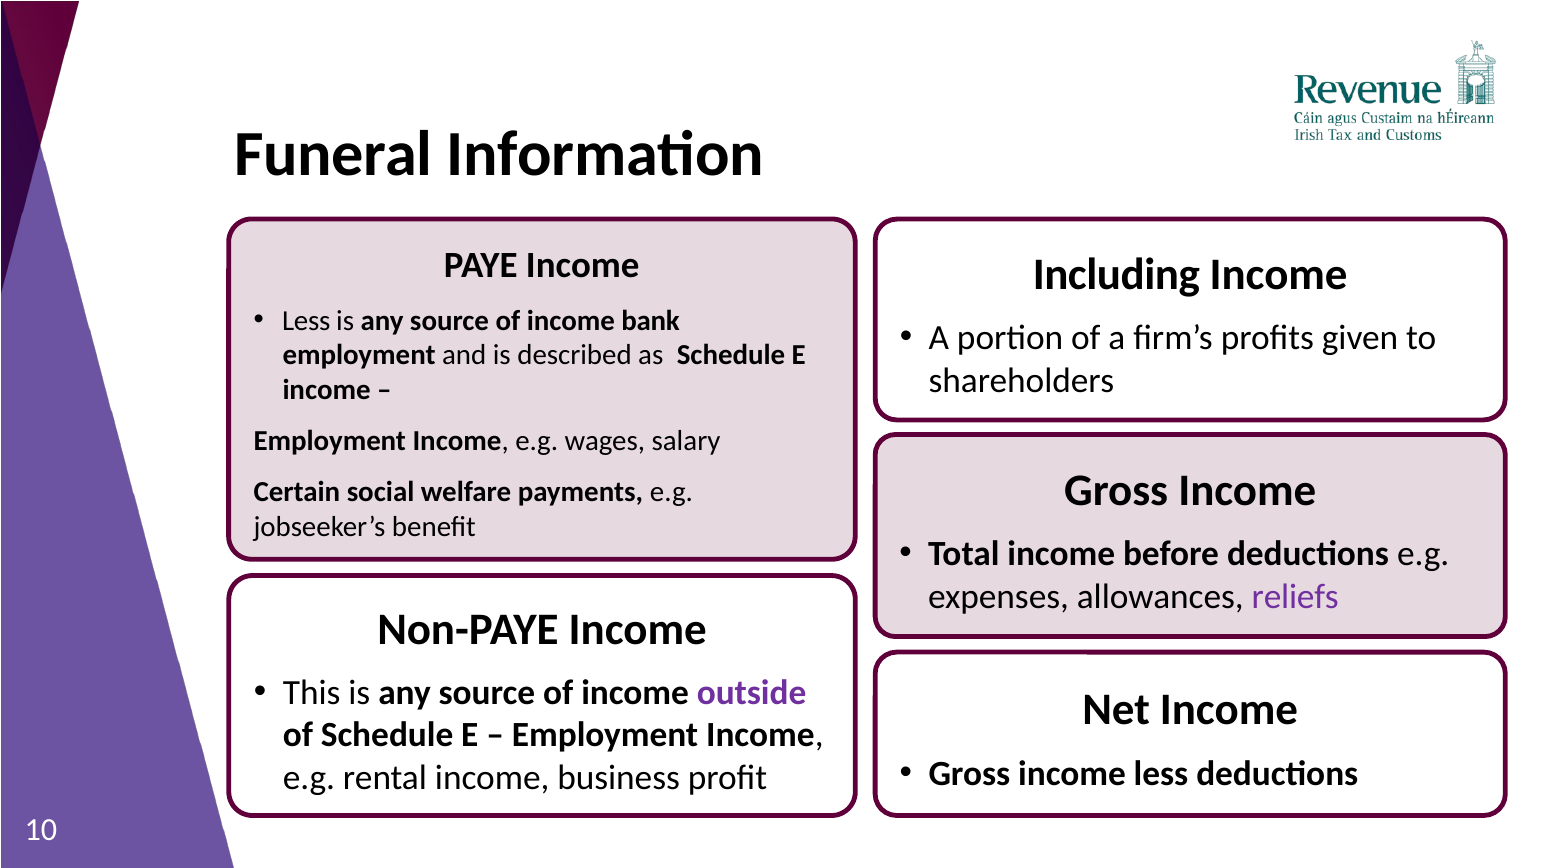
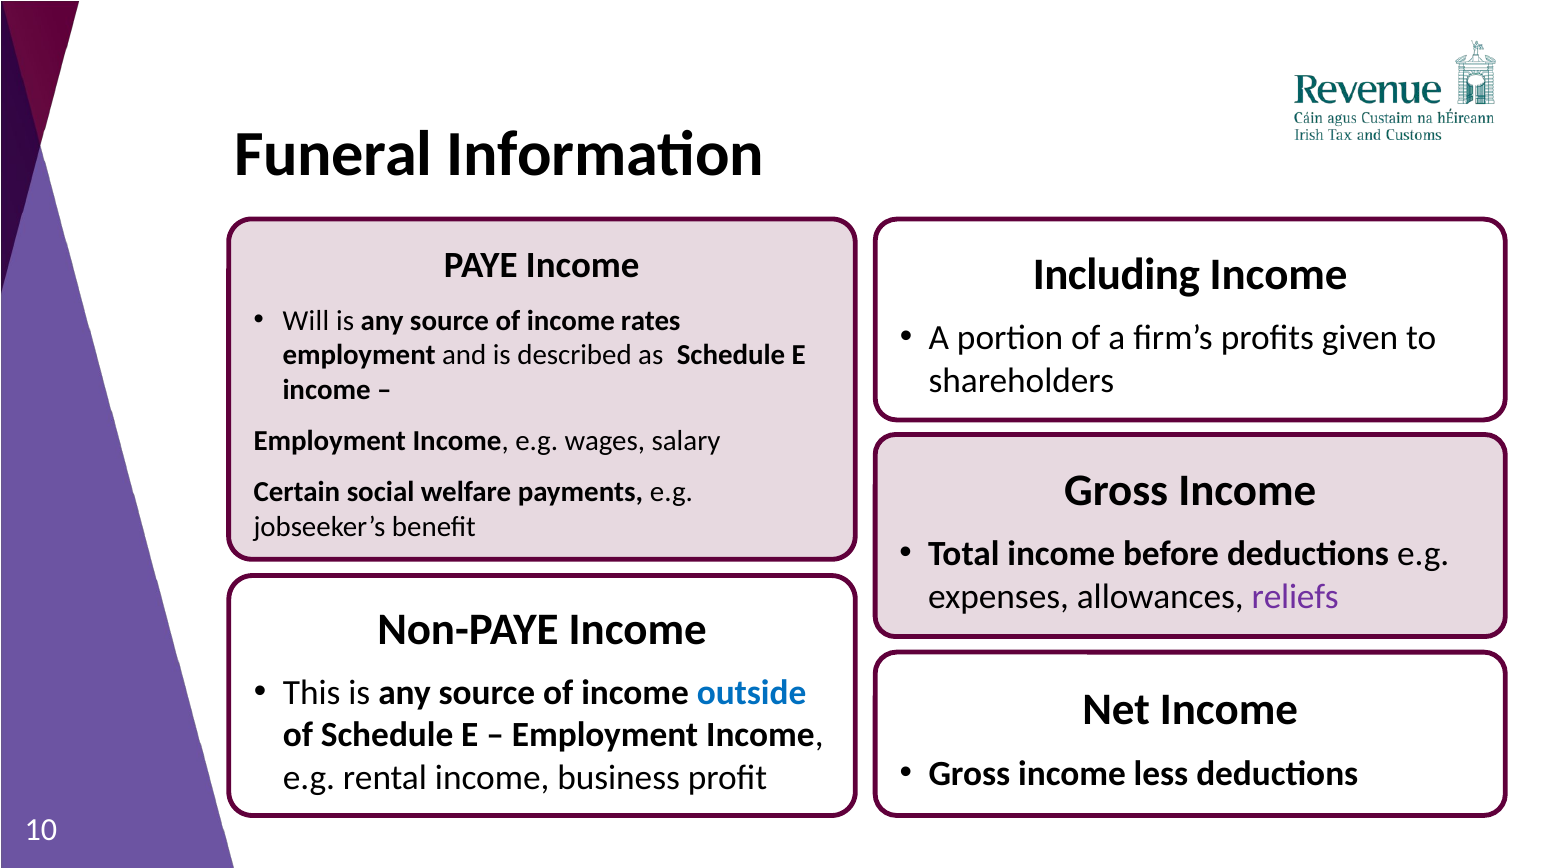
Less at (306, 321): Less -> Will
bank: bank -> rates
outside colour: purple -> blue
